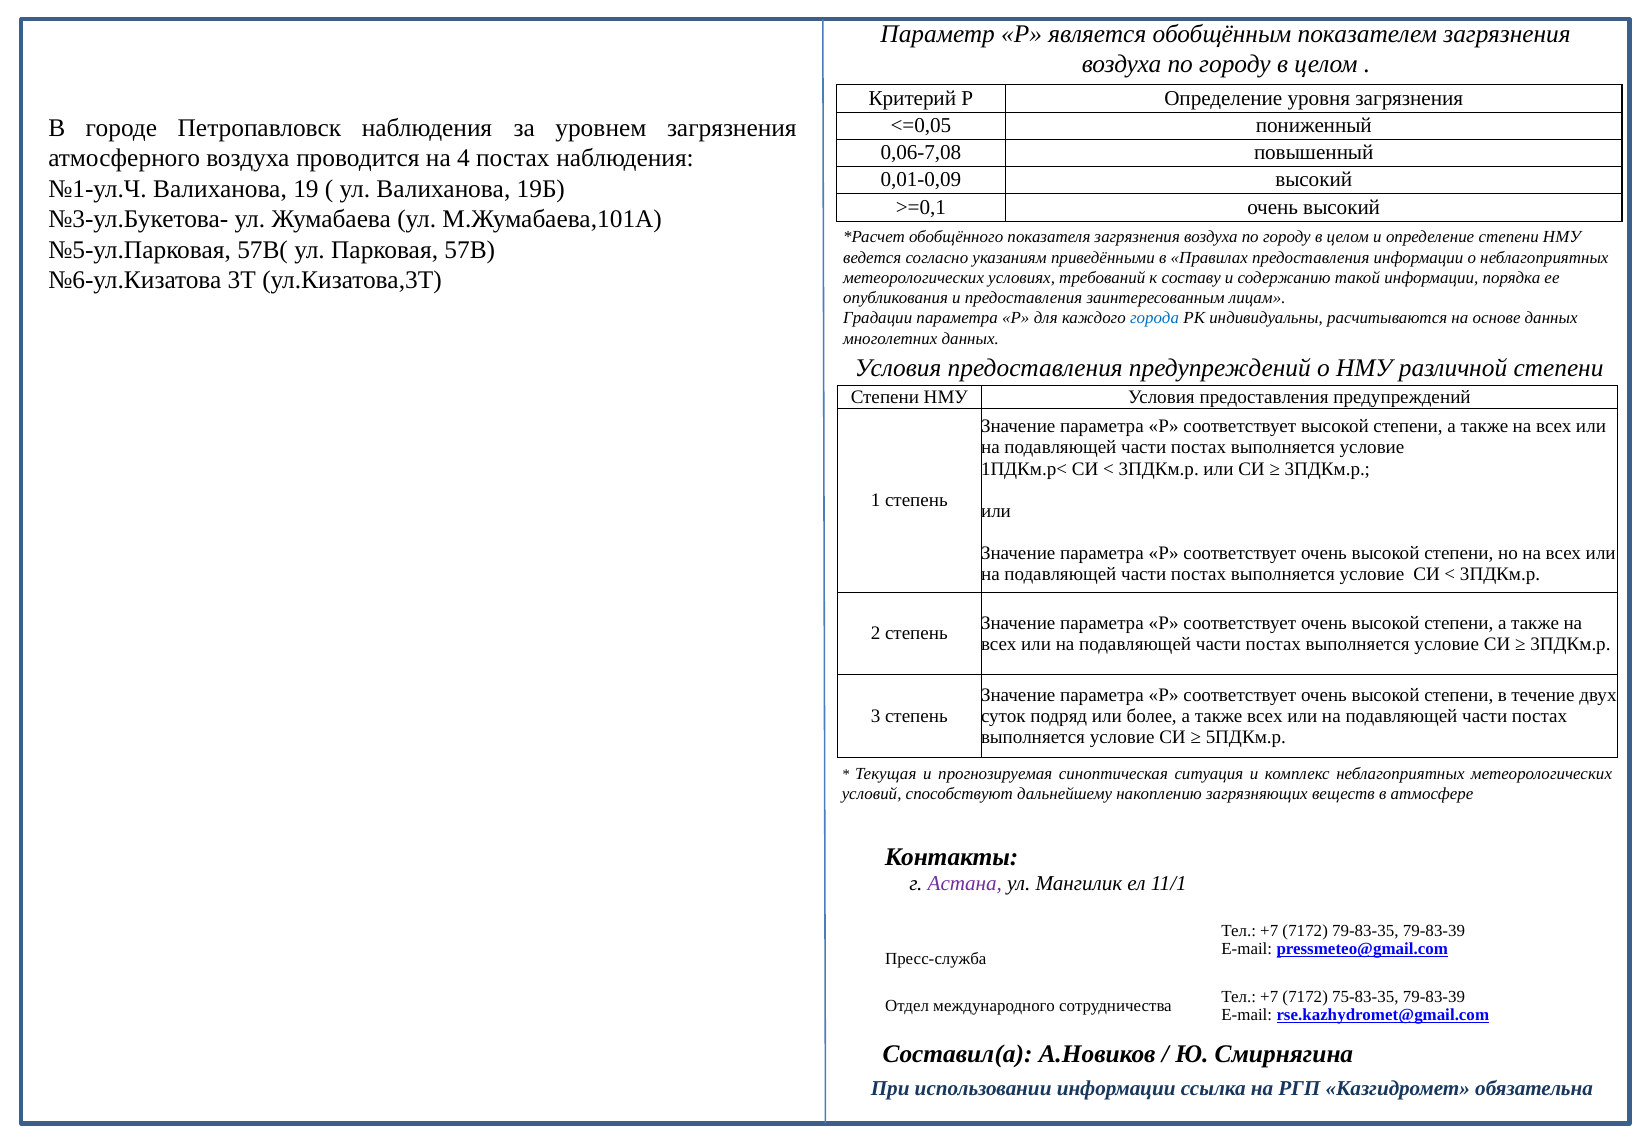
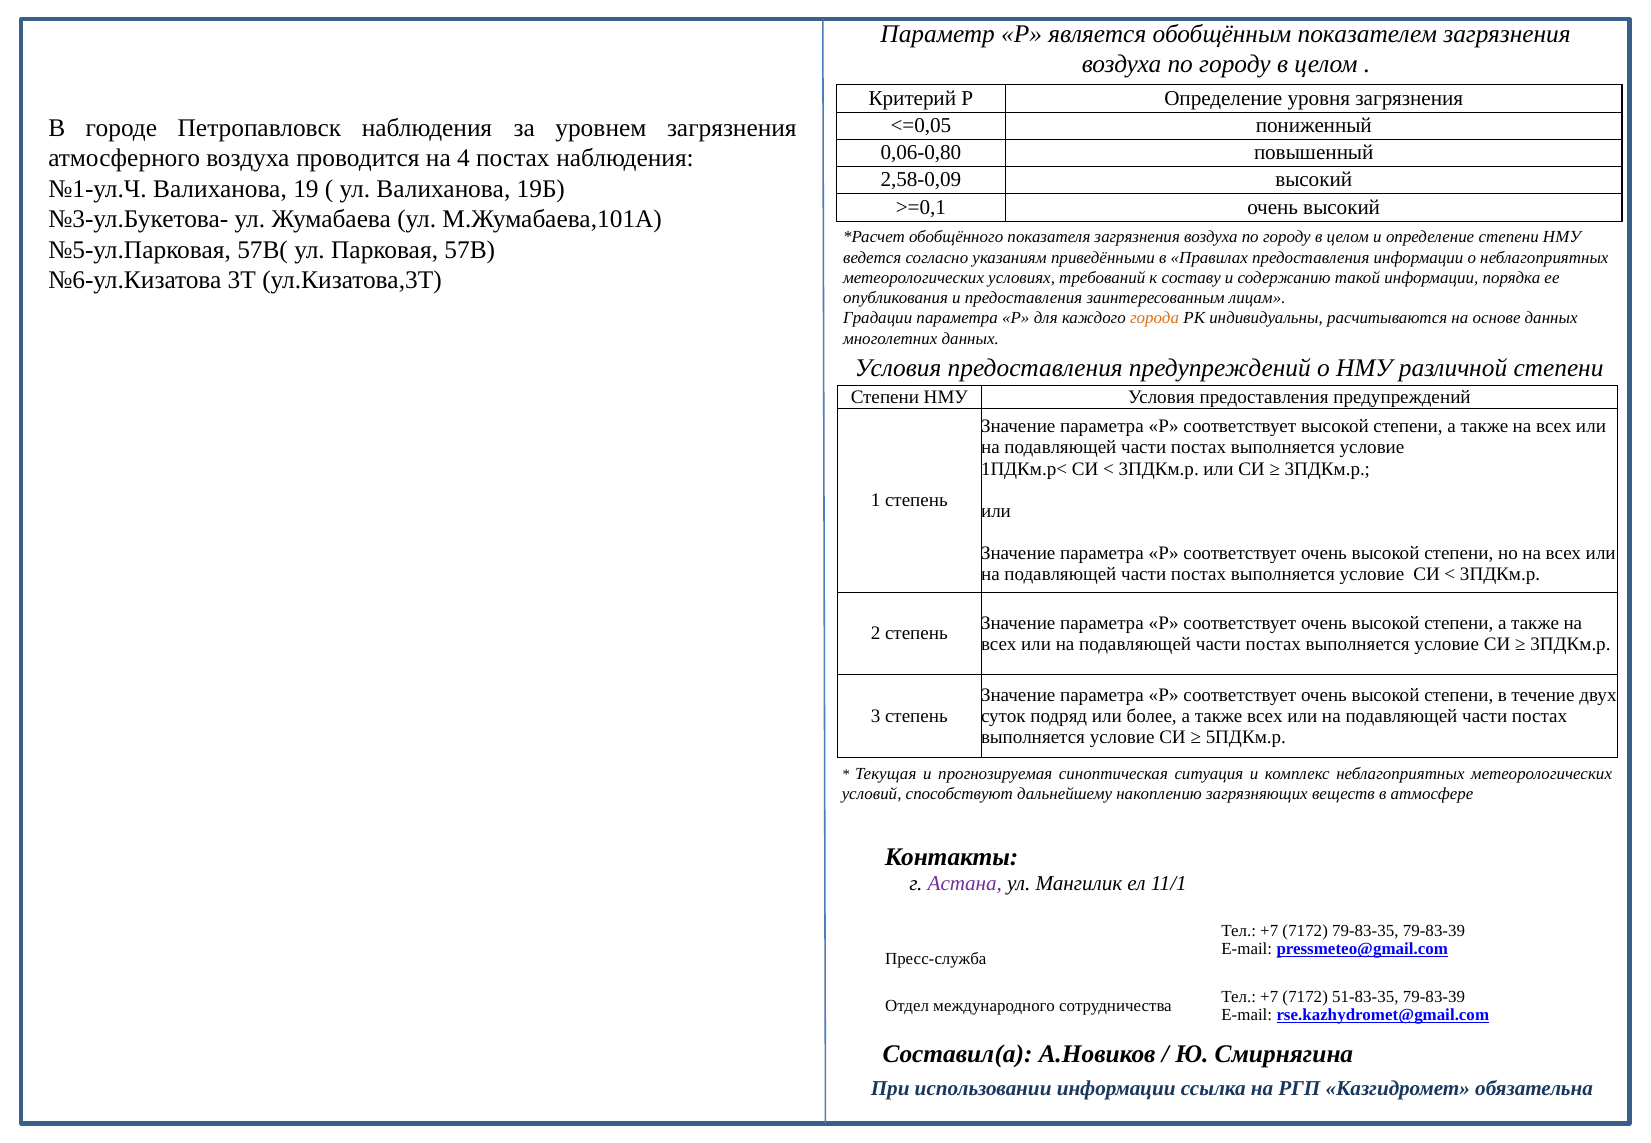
0,06-7,08: 0,06-7,08 -> 0,06-0,80
0,01-0,09: 0,01-0,09 -> 2,58-0,09
города colour: blue -> orange
75-83-35: 75-83-35 -> 51-83-35
